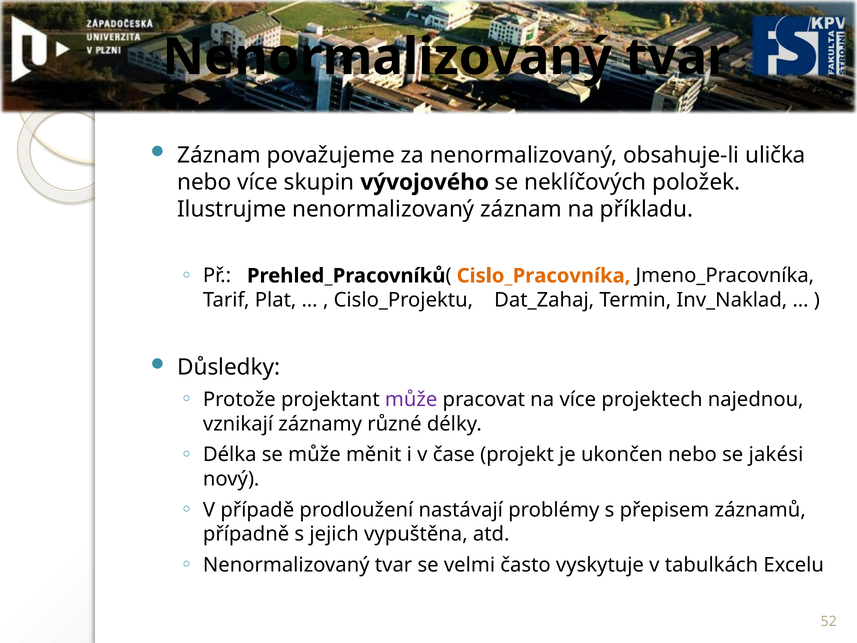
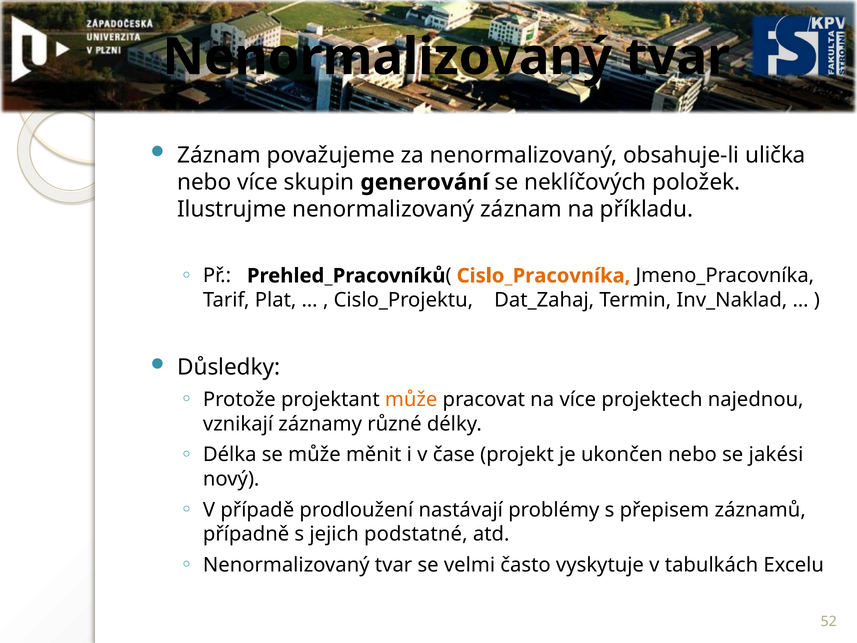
vývojového: vývojového -> generování
může at (411, 399) colour: purple -> orange
vypuštěna: vypuštěna -> podstatné
